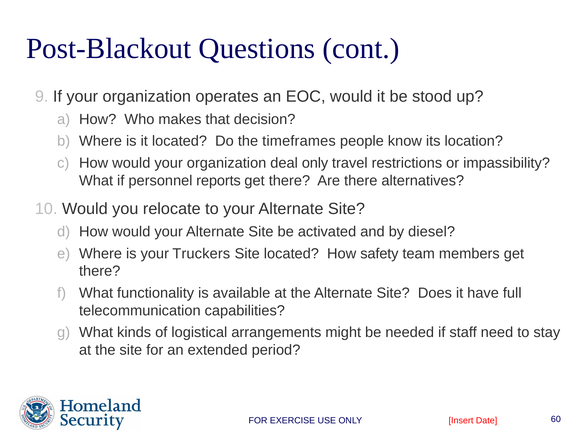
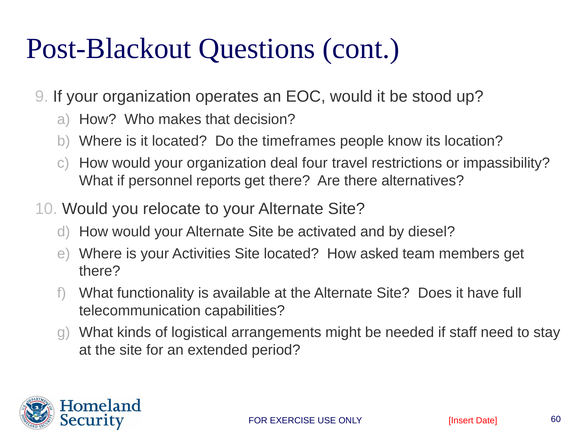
deal only: only -> four
Truckers: Truckers -> Activities
safety: safety -> asked
